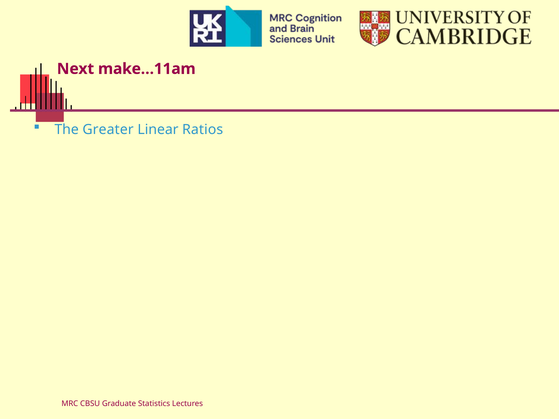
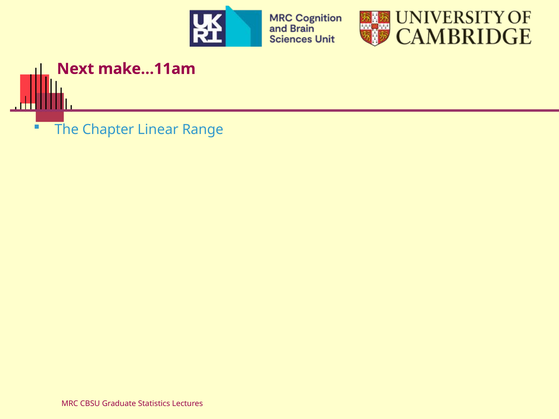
Greater: Greater -> Chapter
Ratios: Ratios -> Range
